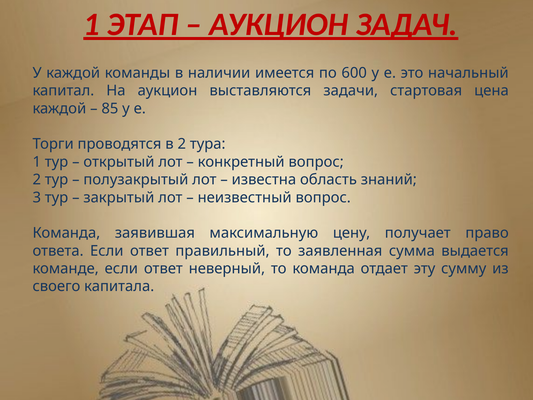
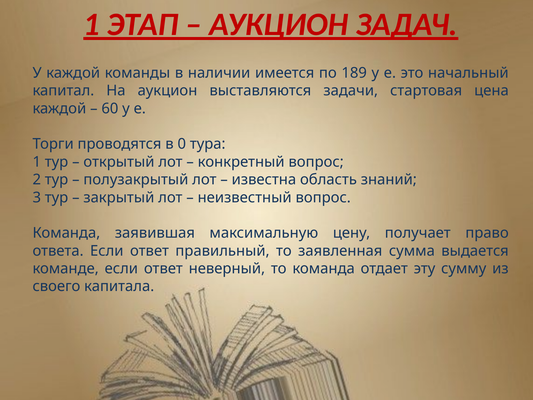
600: 600 -> 189
85: 85 -> 60
в 2: 2 -> 0
